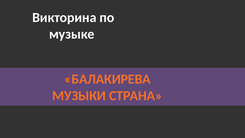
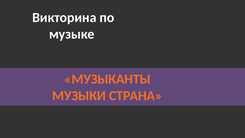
БАЛАКИРЕВА: БАЛАКИРЕВА -> МУЗЫКАНТЫ
